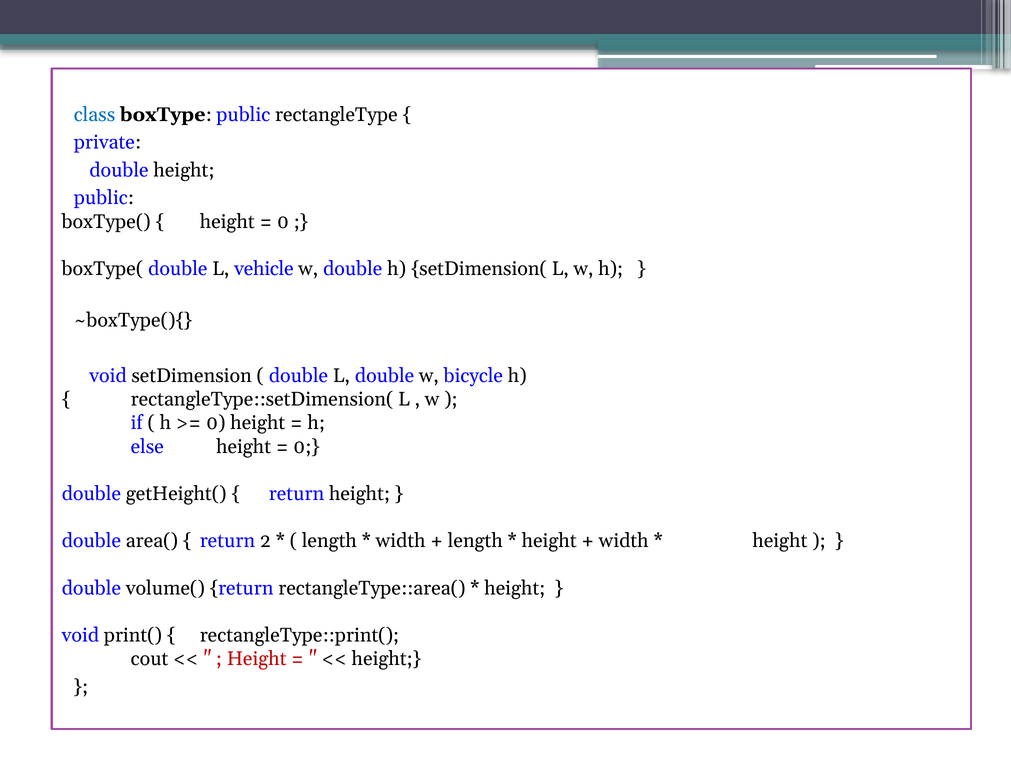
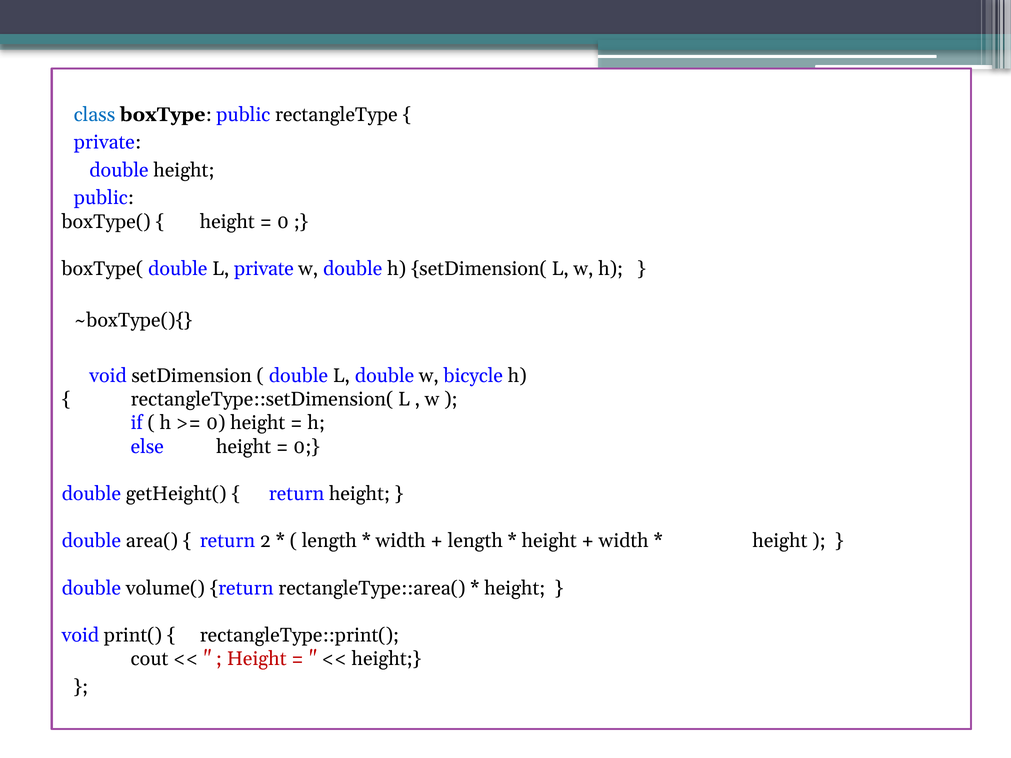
L vehicle: vehicle -> private
